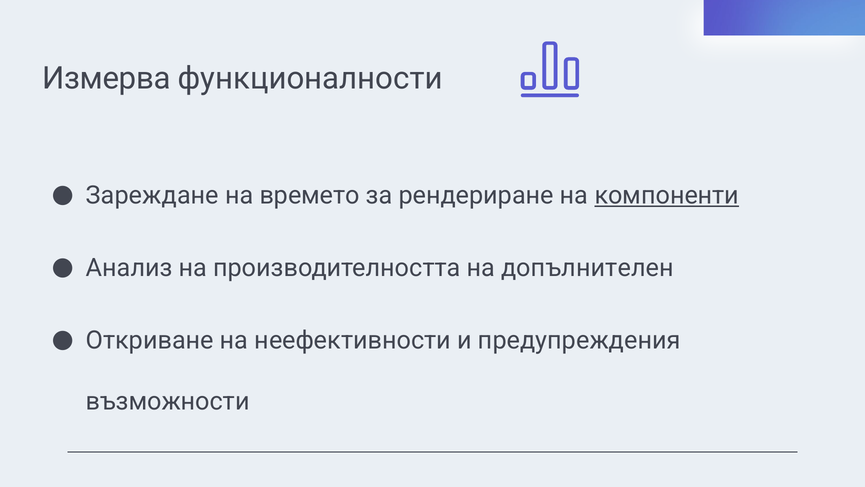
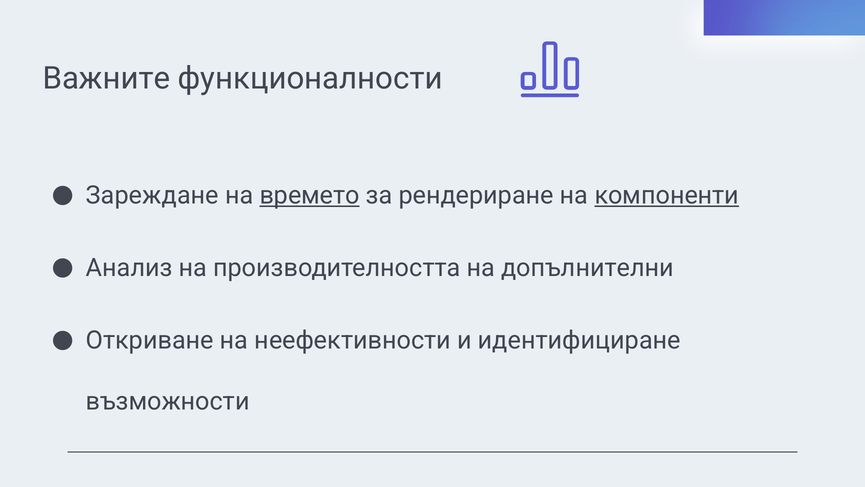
Измерва: Измерва -> Важните
времето underline: none -> present
допълнителен: допълнителен -> допълнителни
предупреждения: предупреждения -> идентифициране
